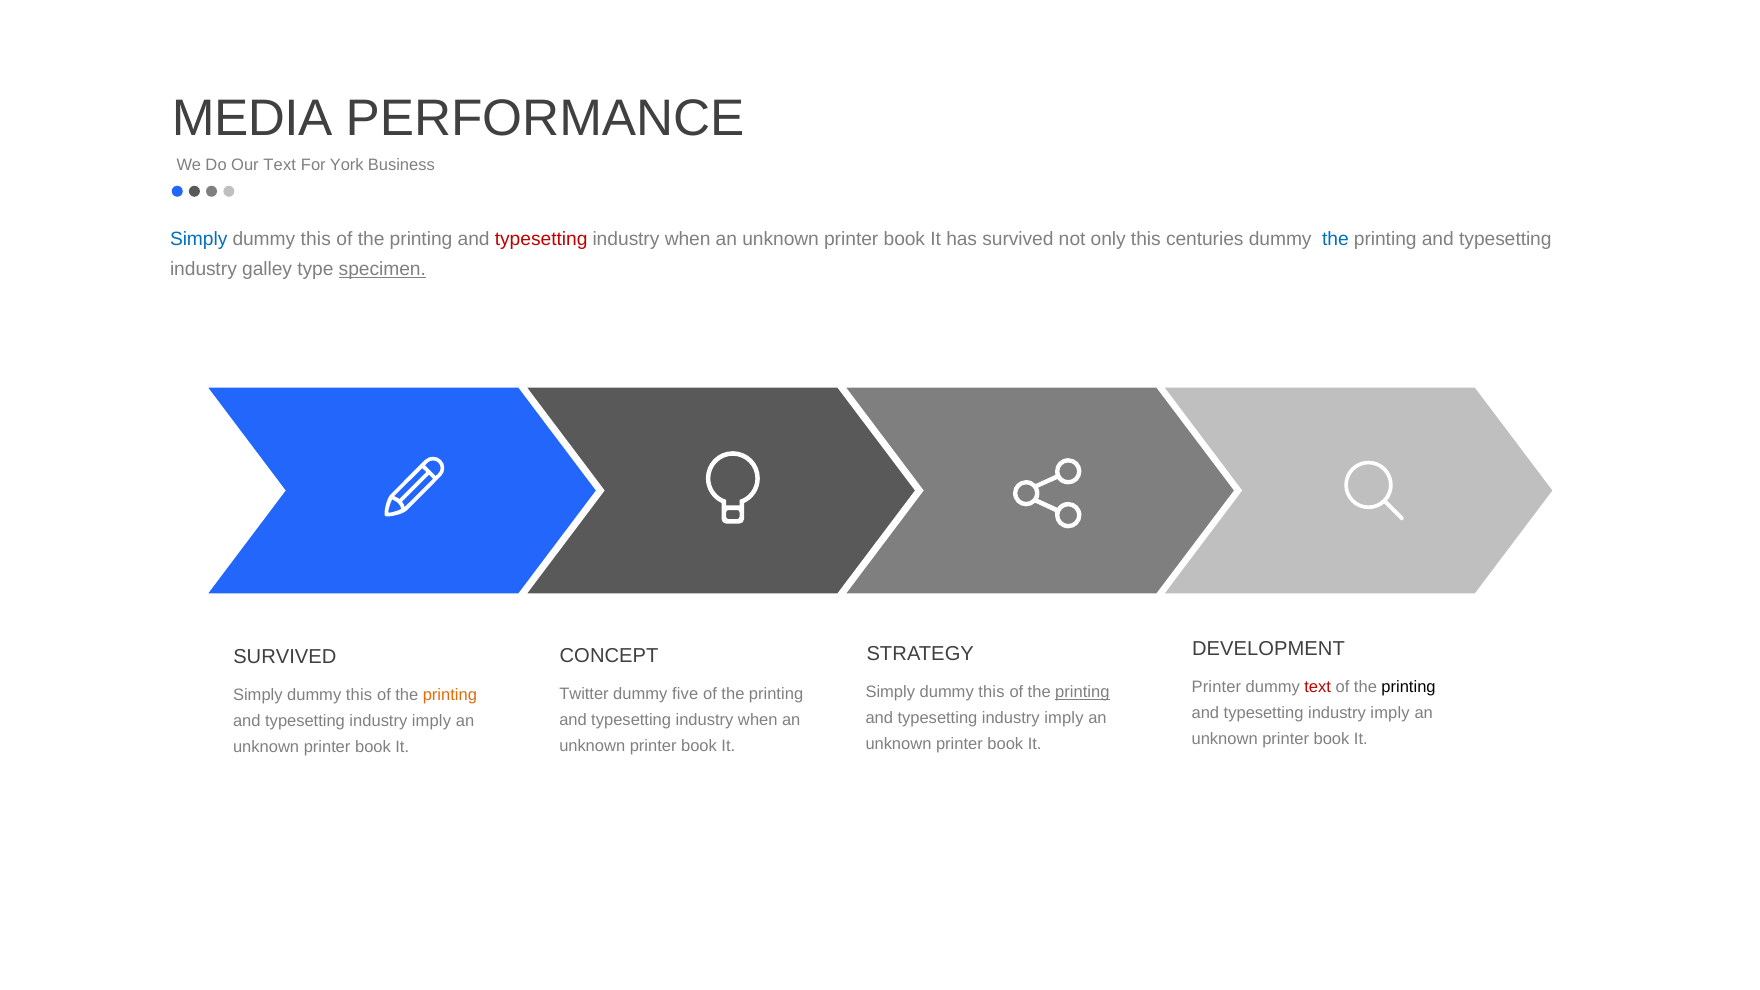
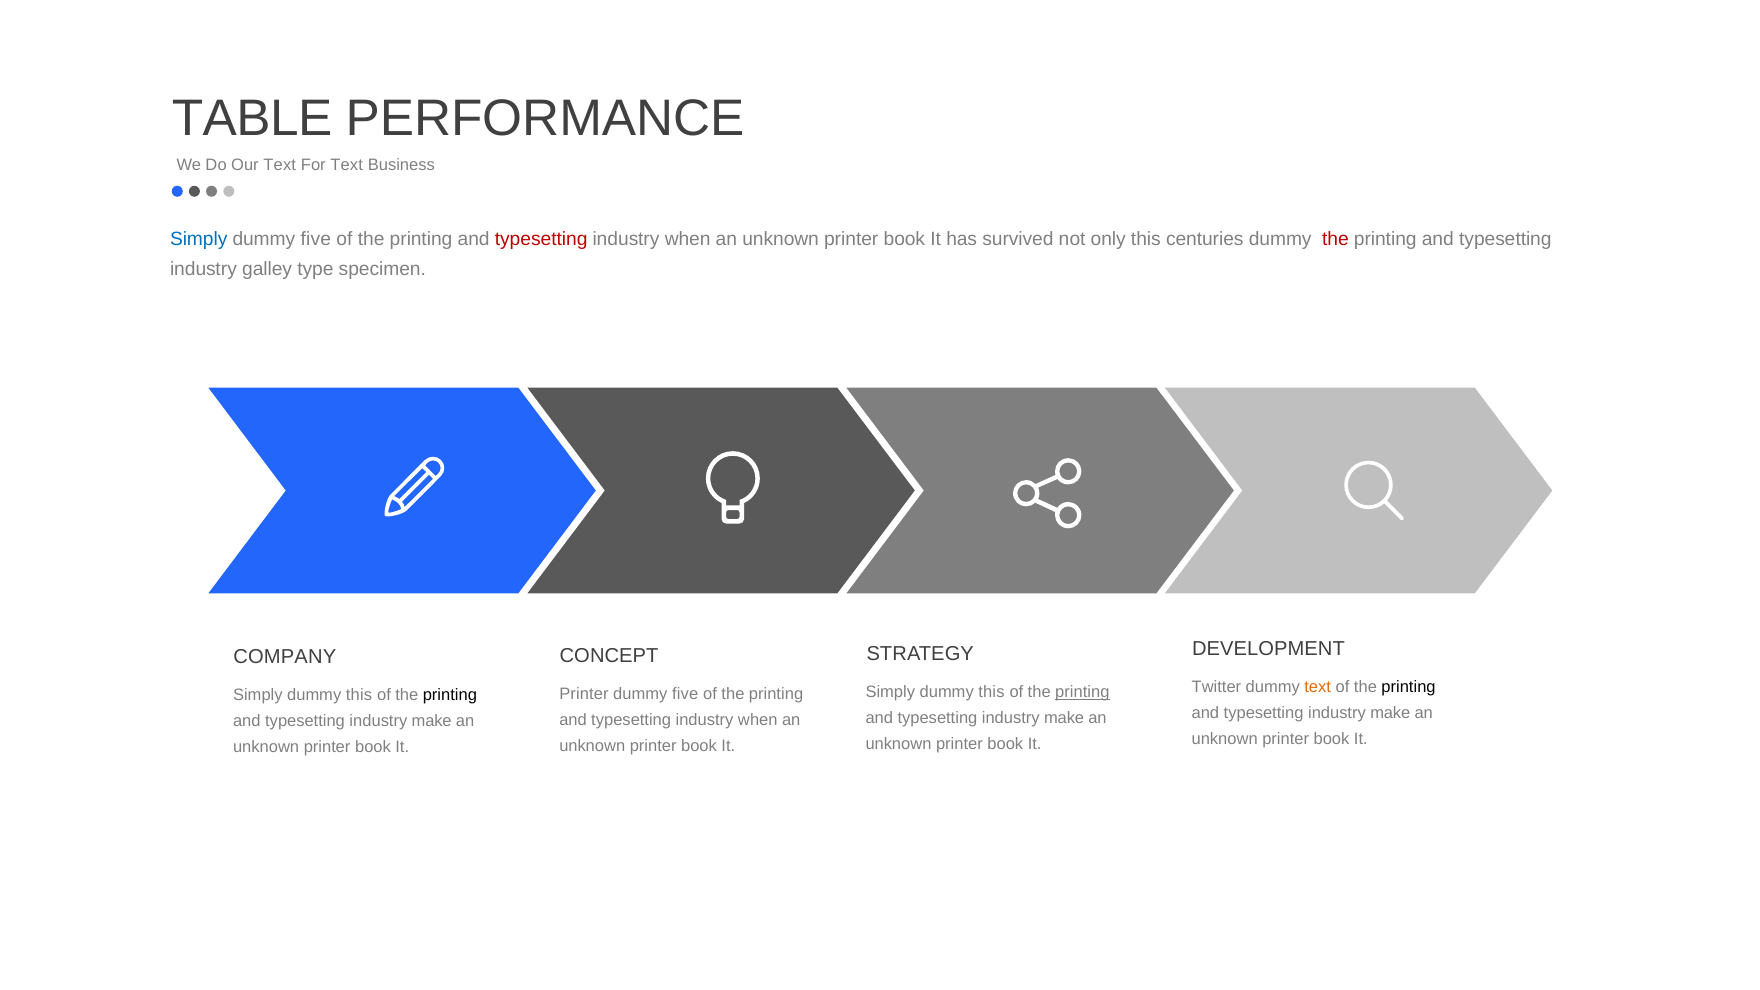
MEDIA: MEDIA -> TABLE
For York: York -> Text
this at (316, 240): this -> five
the at (1335, 240) colour: blue -> red
specimen underline: present -> none
SURVIVED at (285, 657): SURVIVED -> COMPANY
Printer at (1216, 687): Printer -> Twitter
text at (1318, 687) colour: red -> orange
Twitter at (584, 694): Twitter -> Printer
printing at (450, 695) colour: orange -> black
imply at (1390, 713): imply -> make
imply at (1064, 718): imply -> make
imply at (431, 721): imply -> make
